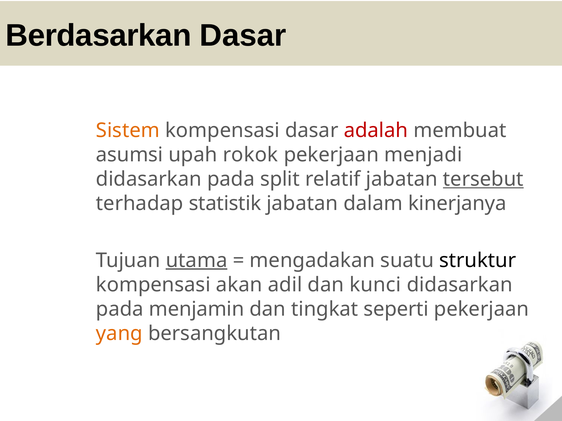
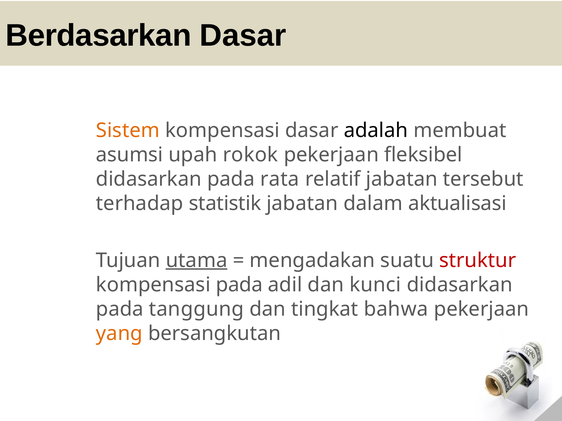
adalah colour: red -> black
menjadi: menjadi -> fleksibel
split: split -> rata
tersebut underline: present -> none
kinerjanya: kinerjanya -> aktualisasi
struktur colour: black -> red
kompensasi akan: akan -> pada
menjamin: menjamin -> tanggung
seperti: seperti -> bahwa
